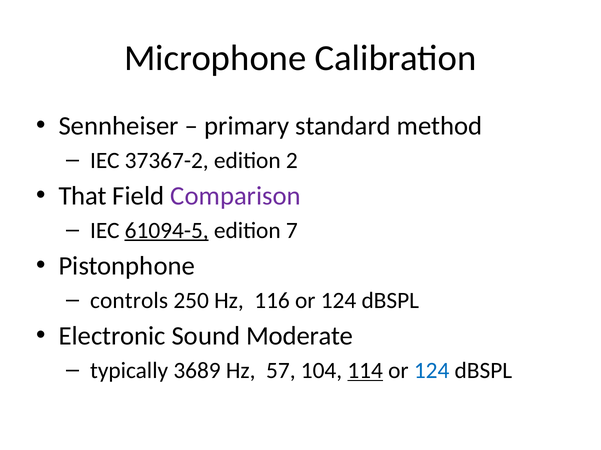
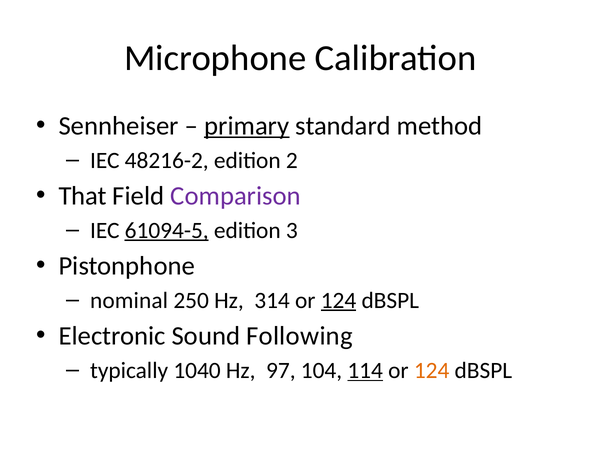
primary underline: none -> present
37367-2: 37367-2 -> 48216-2
7: 7 -> 3
controls: controls -> nominal
116: 116 -> 314
124 at (339, 301) underline: none -> present
Moderate: Moderate -> Following
3689: 3689 -> 1040
57: 57 -> 97
124 at (432, 371) colour: blue -> orange
